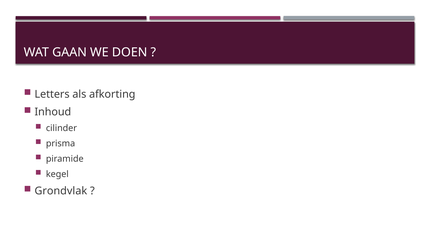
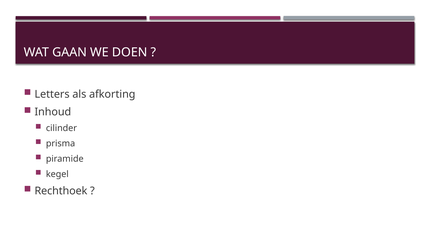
Grondvlak: Grondvlak -> Rechthoek
